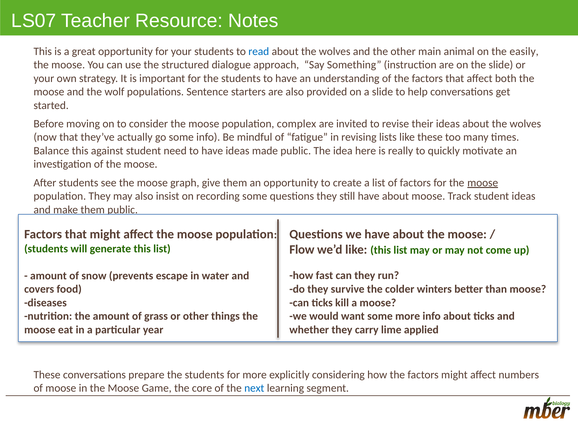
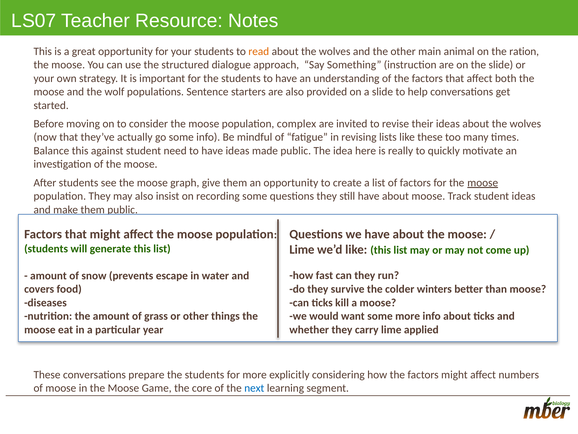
read colour: blue -> orange
easily: easily -> ration
Flow at (302, 249): Flow -> Lime
